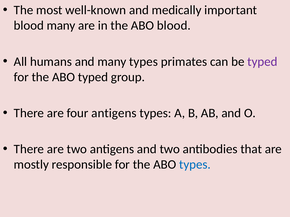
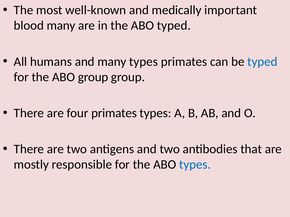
ABO blood: blood -> typed
typed at (262, 62) colour: purple -> blue
ABO typed: typed -> group
four antigens: antigens -> primates
